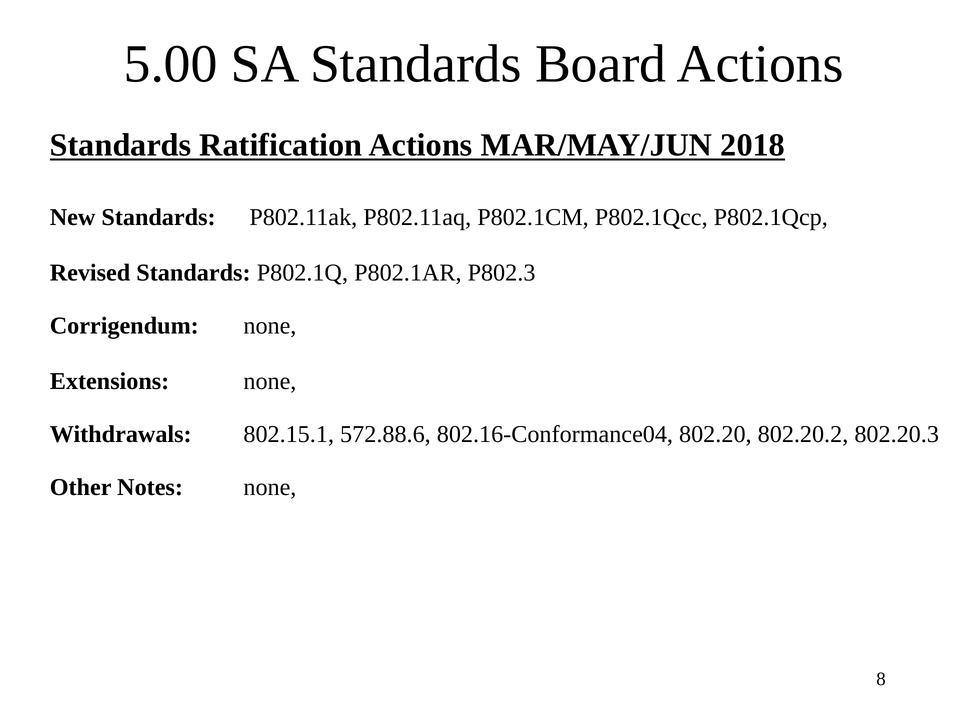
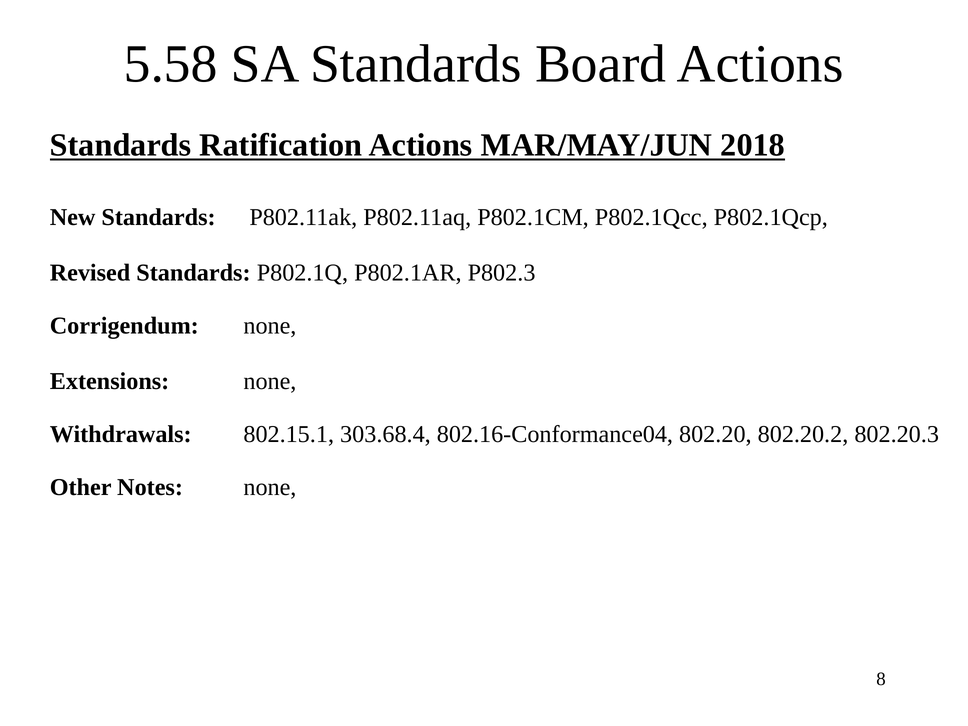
5.00: 5.00 -> 5.58
572.88.6: 572.88.6 -> 303.68.4
